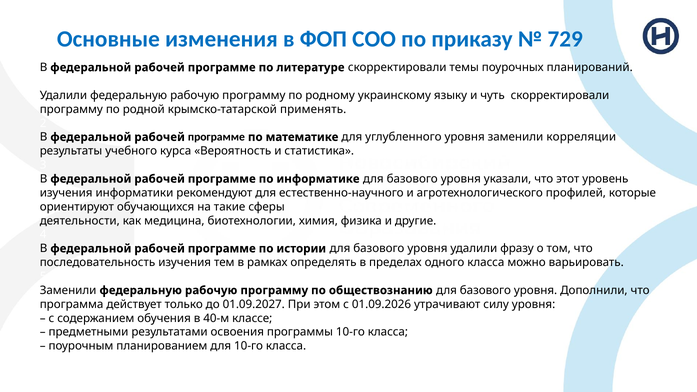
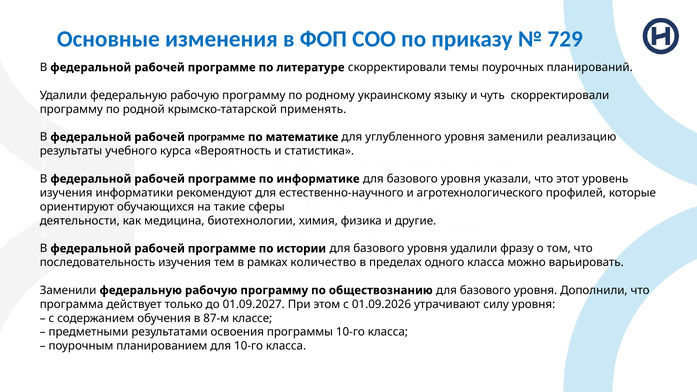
корреляции: корреляции -> реализацию
определять: определять -> количество
40-м: 40-м -> 87-м
